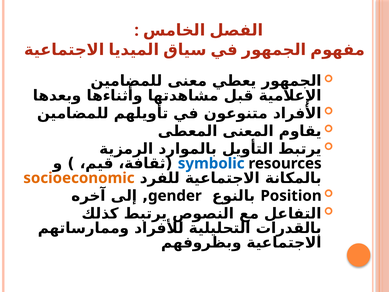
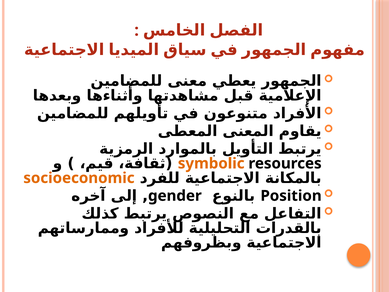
symbolic colour: blue -> orange
